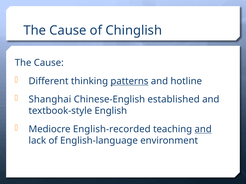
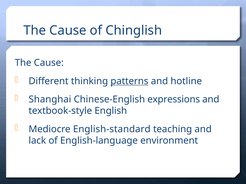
established: established -> expressions
English-recorded: English-recorded -> English-standard
and at (203, 129) underline: present -> none
